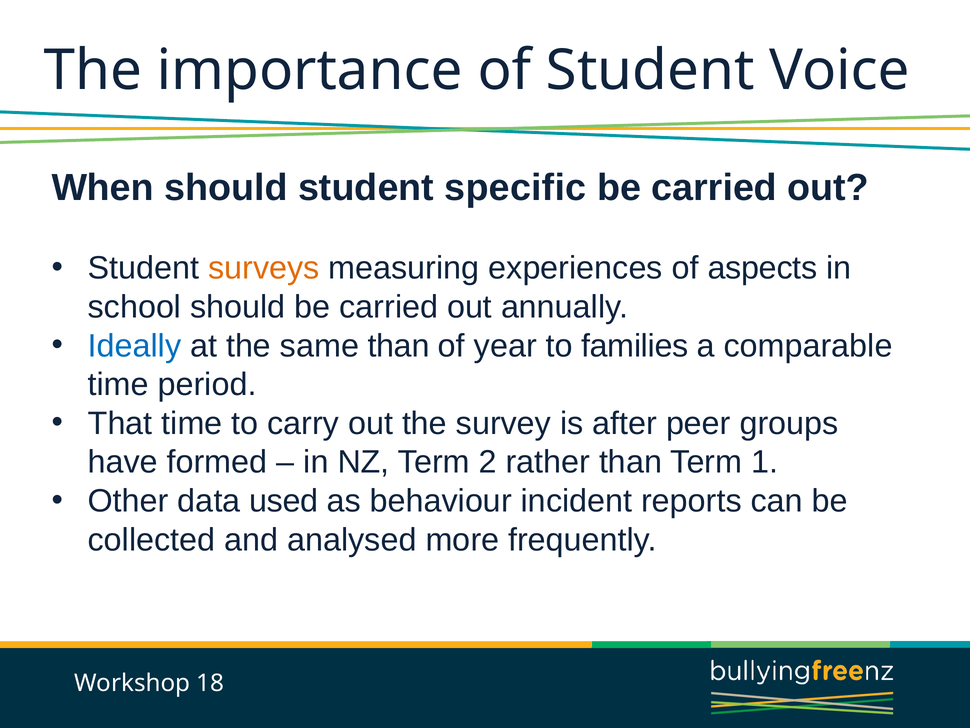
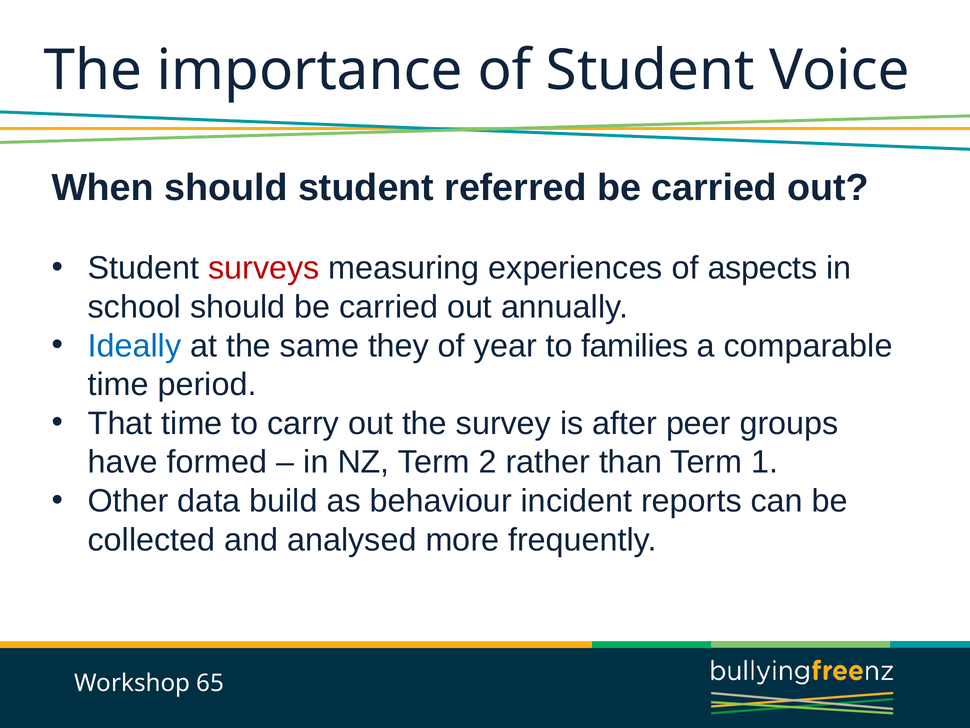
specific: specific -> referred
surveys colour: orange -> red
same than: than -> they
used: used -> build
18: 18 -> 65
